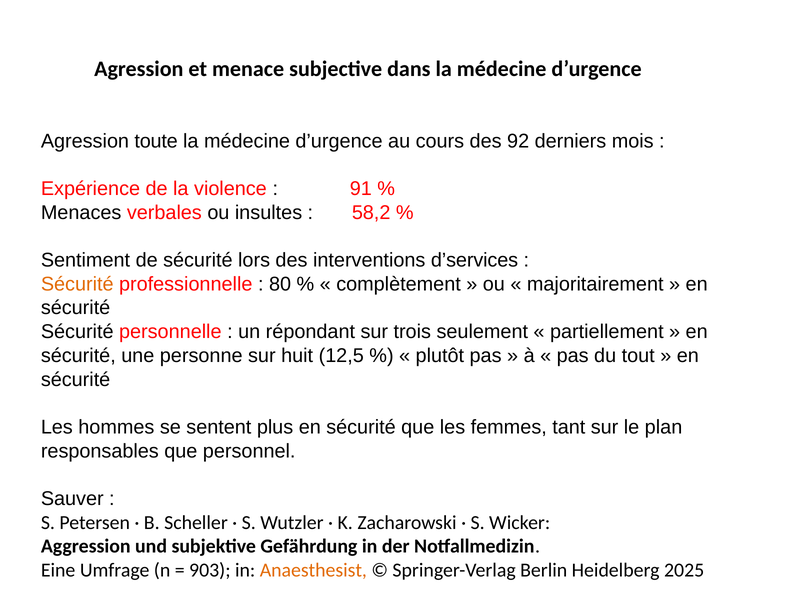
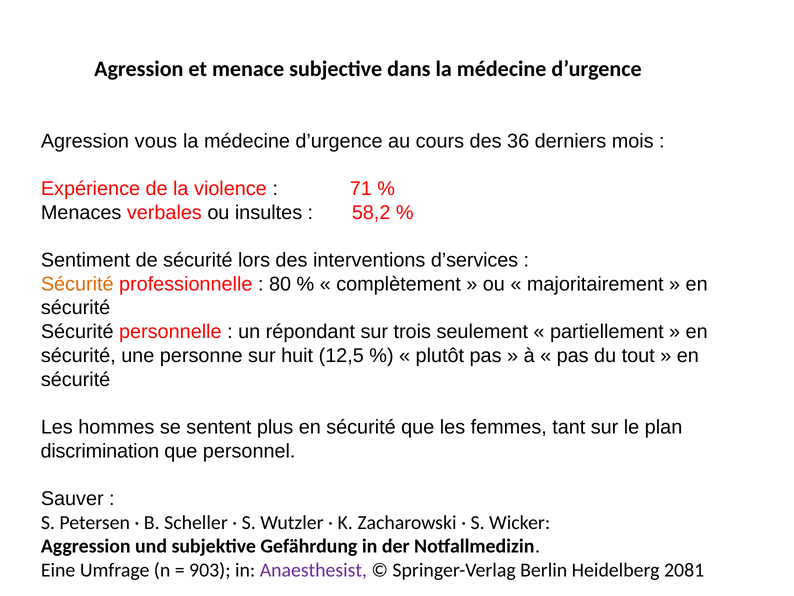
toute: toute -> vous
92: 92 -> 36
91: 91 -> 71
responsables: responsables -> discrimination
Anaesthesist colour: orange -> purple
2025: 2025 -> 2081
